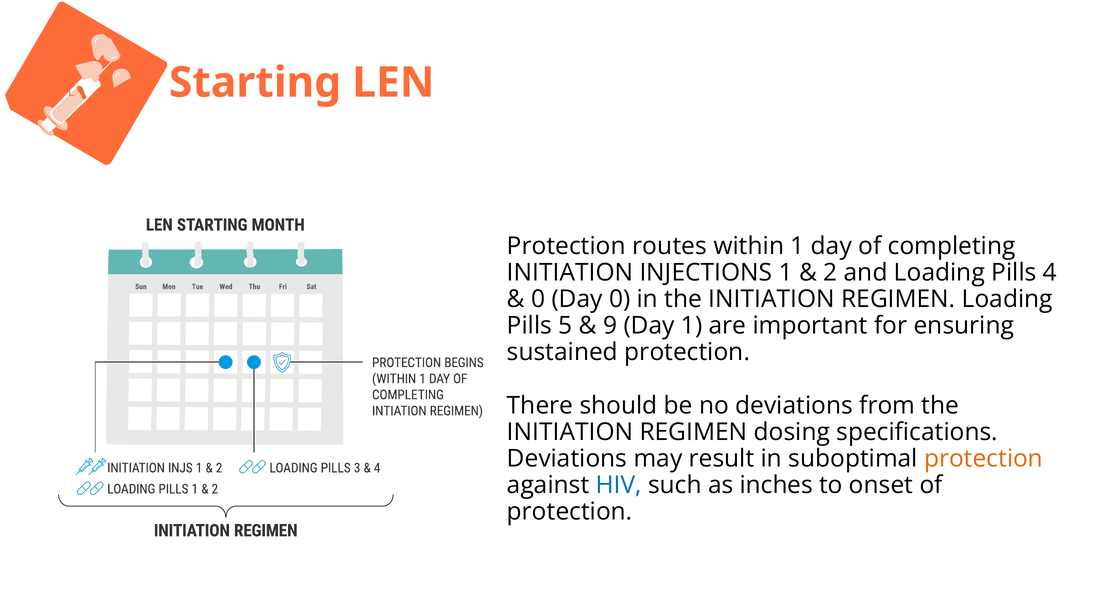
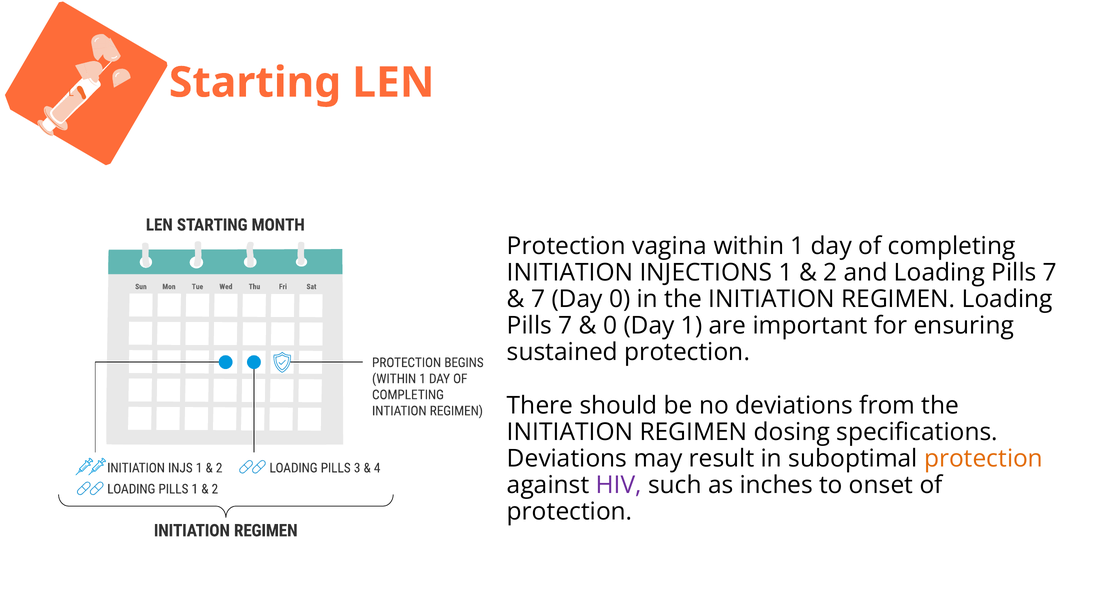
routes: routes -> vagina
and Loading Pills 4: 4 -> 7
0 at (538, 299): 0 -> 7
5 at (565, 326): 5 -> 7
9 at (610, 326): 9 -> 0
HIV colour: blue -> purple
